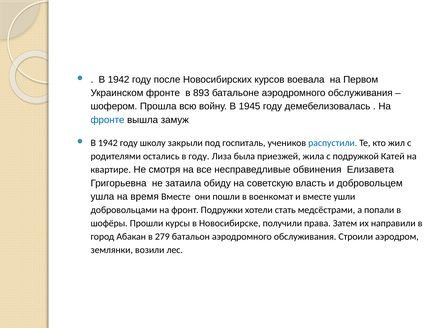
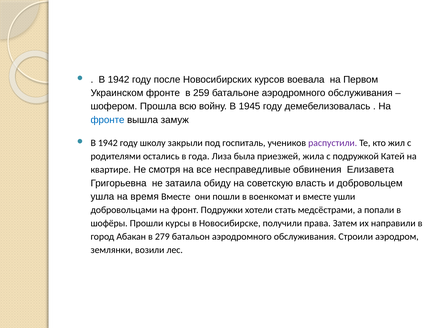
893: 893 -> 259
распустили colour: blue -> purple
в году: году -> года
